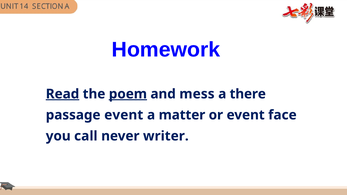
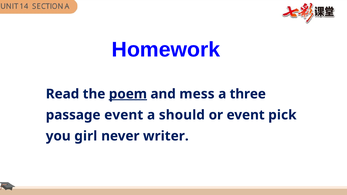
Read underline: present -> none
there: there -> three
matter: matter -> should
face: face -> pick
call: call -> girl
